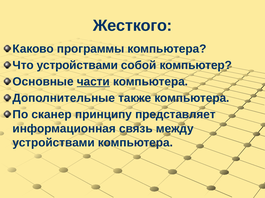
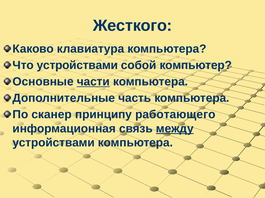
программы: программы -> клавиатура
также: также -> часть
представляет: представляет -> работающего
между underline: none -> present
